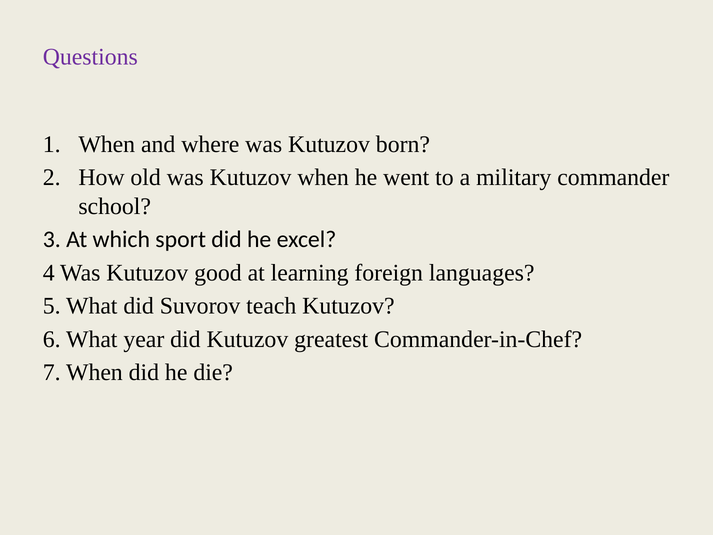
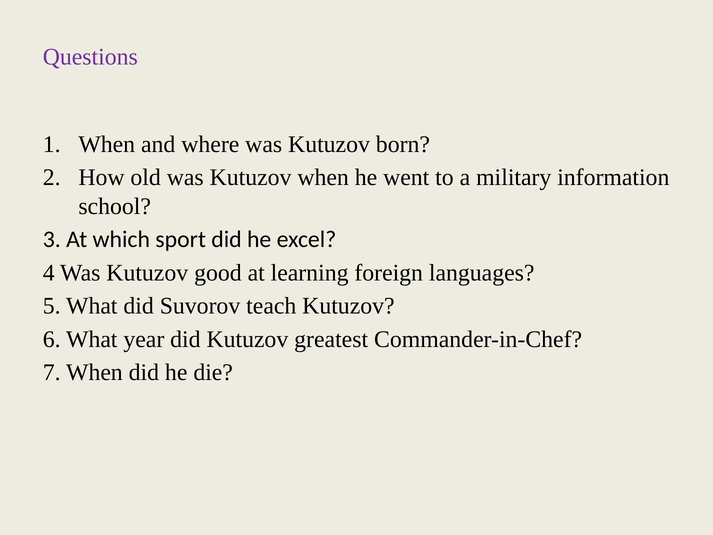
commander: commander -> information
